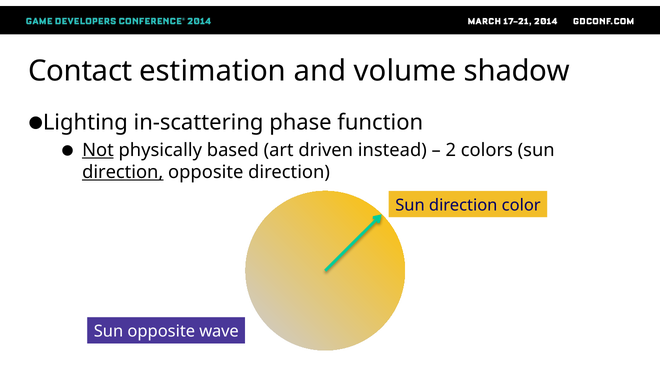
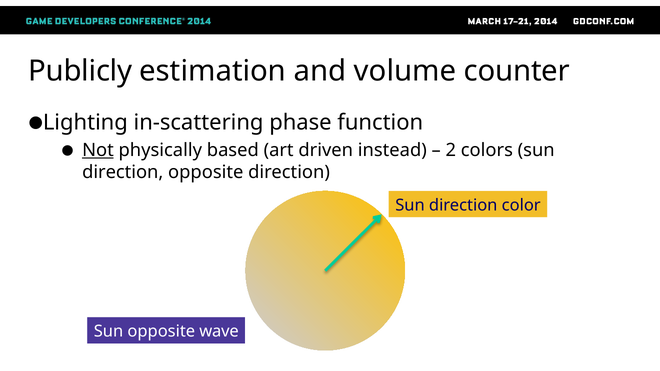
Contact: Contact -> Publicly
shadow: shadow -> counter
direction at (123, 172) underline: present -> none
